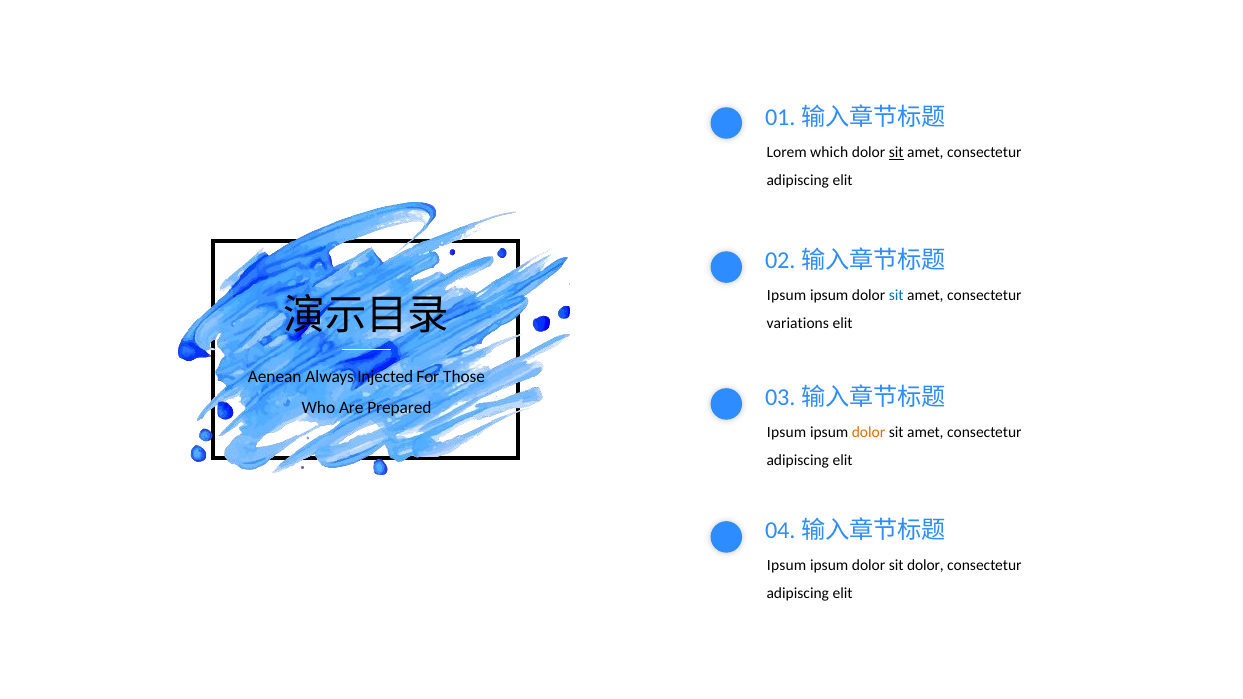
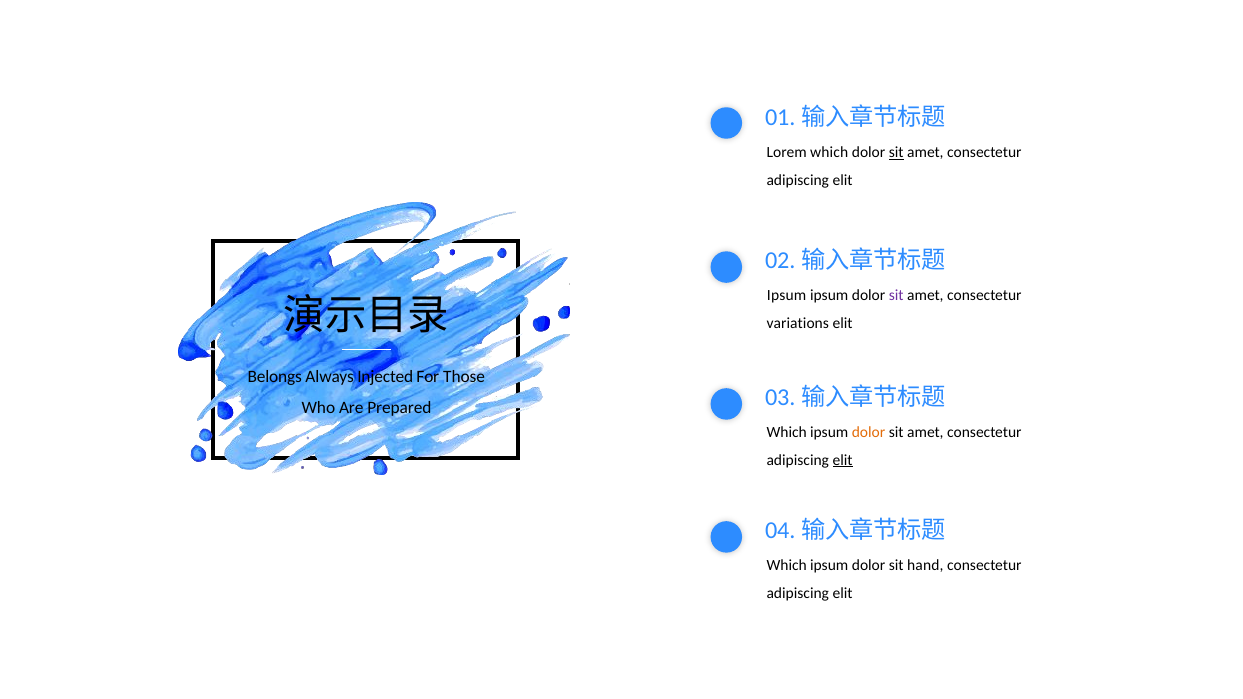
sit at (896, 295) colour: blue -> purple
Aenean: Aenean -> Belongs
Ipsum at (787, 432): Ipsum -> Which
elit at (843, 460) underline: none -> present
Ipsum at (787, 565): Ipsum -> Which
sit dolor: dolor -> hand
